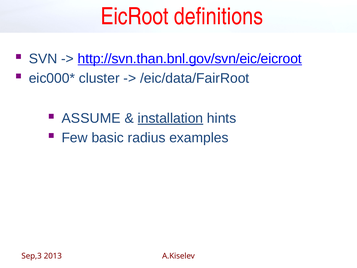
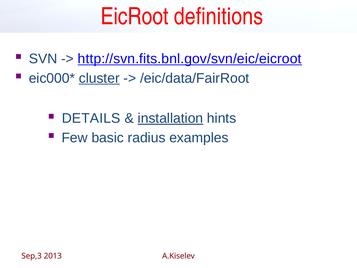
http://svn.than.bnl.gov/svn/eic/eicroot: http://svn.than.bnl.gov/svn/eic/eicroot -> http://svn.fits.bnl.gov/svn/eic/eicroot
cluster underline: none -> present
ASSUME: ASSUME -> DETAILS
